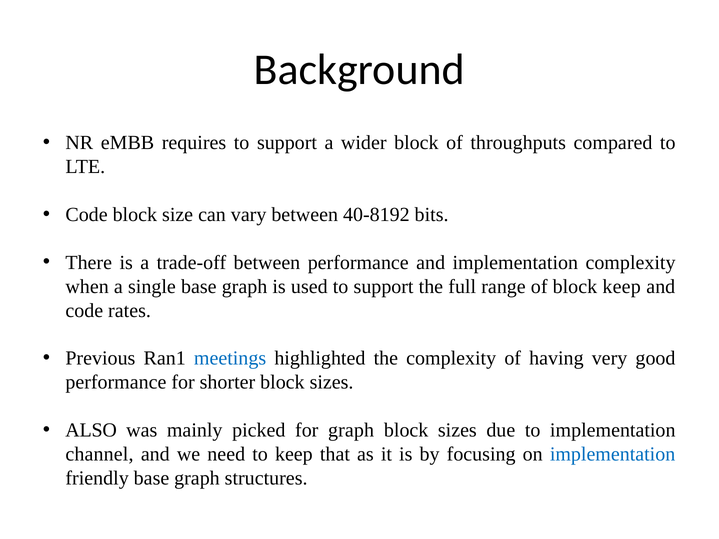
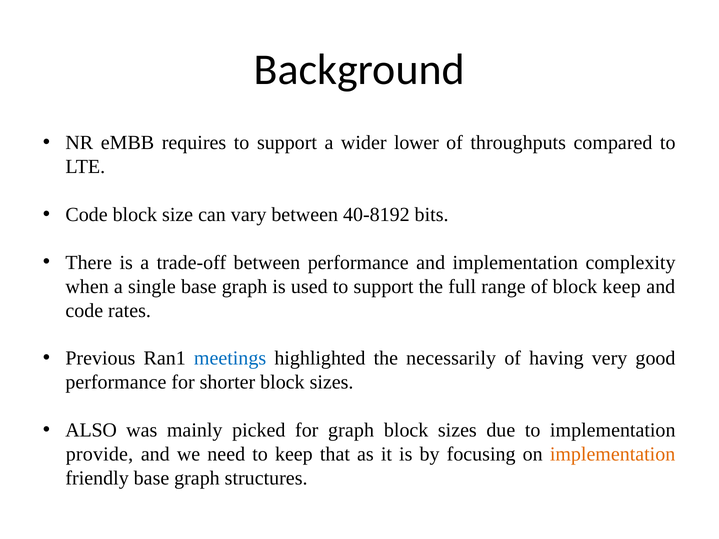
wider block: block -> lower
the complexity: complexity -> necessarily
channel: channel -> provide
implementation at (613, 454) colour: blue -> orange
